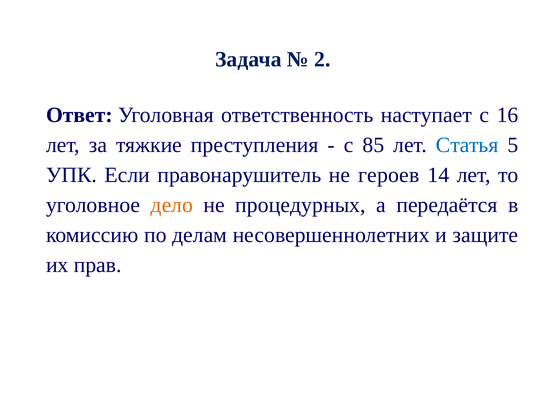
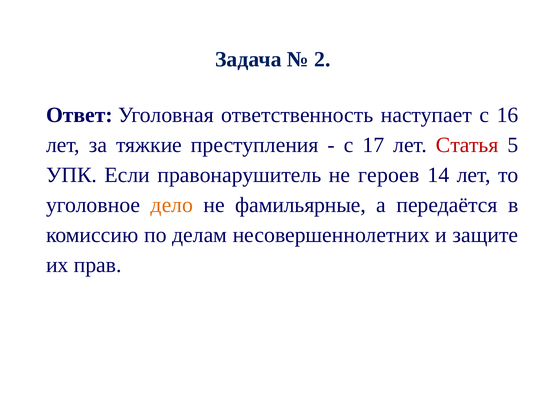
85: 85 -> 17
Статья colour: blue -> red
процедурных: процедурных -> фамильярные
